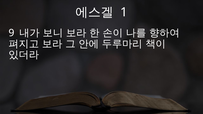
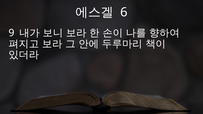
1: 1 -> 6
